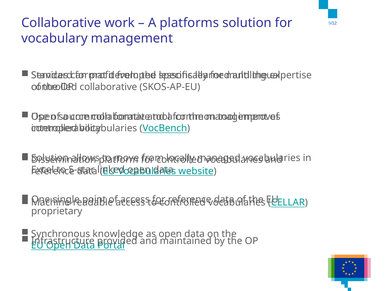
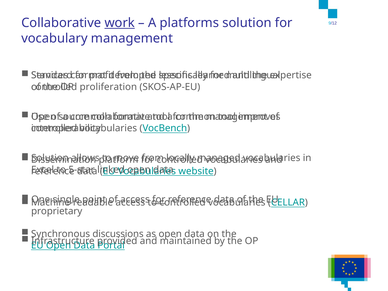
work underline: none -> present
collaborative at (108, 87): collaborative -> proliferation
knowledge: knowledge -> discussions
